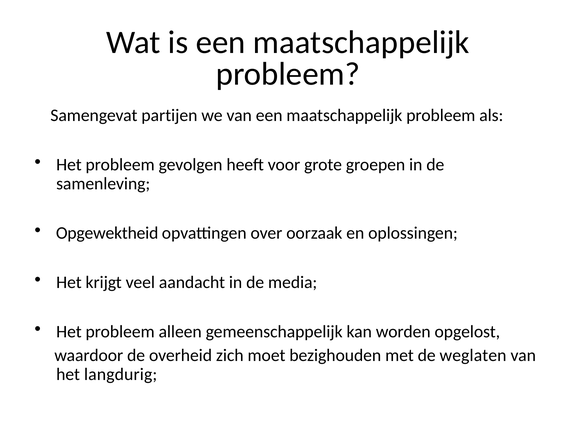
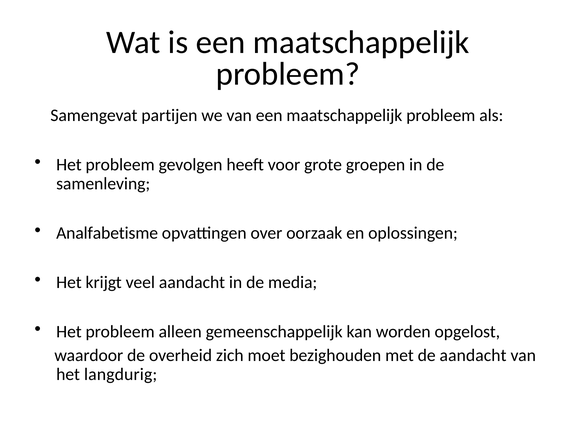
Opgewektheid: Opgewektheid -> Analfabetisme
de weglaten: weglaten -> aandacht
